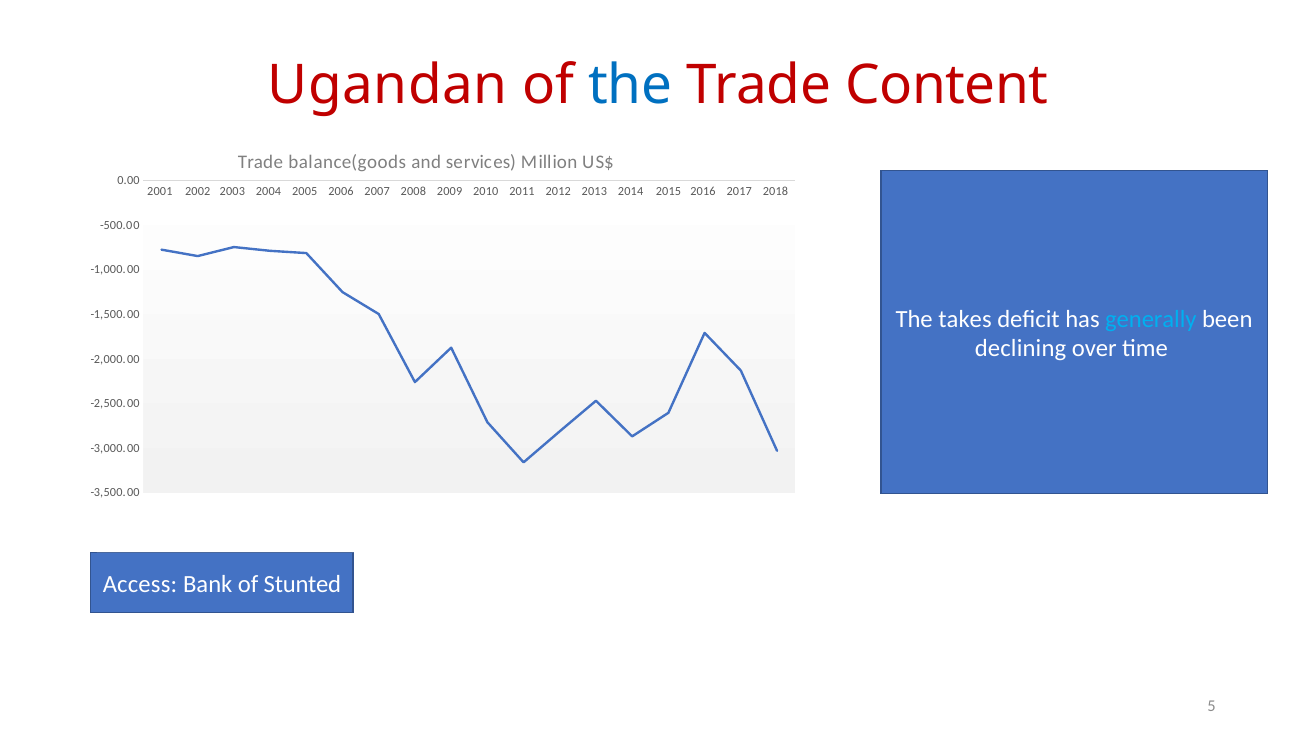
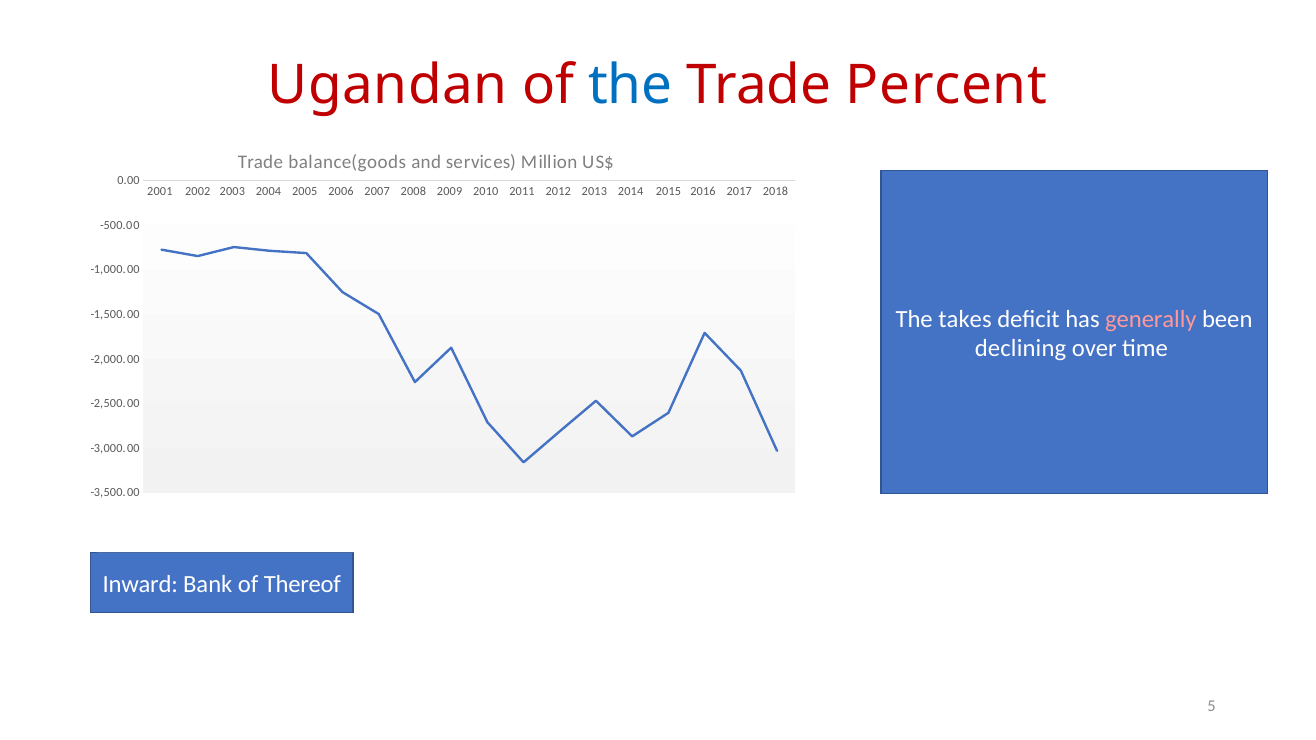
Content: Content -> Percent
generally colour: light blue -> pink
Access: Access -> Inward
Stunted: Stunted -> Thereof
